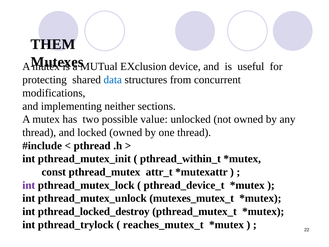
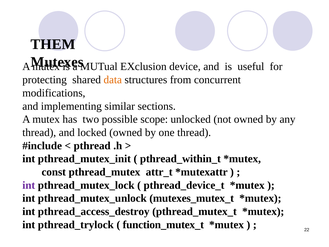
data colour: blue -> orange
neither: neither -> similar
value: value -> scope
pthread_locked_destroy: pthread_locked_destroy -> pthread_access_destroy
reaches_mutex_t: reaches_mutex_t -> function_mutex_t
